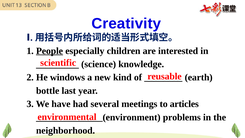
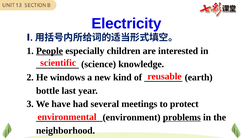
Creativity: Creativity -> Electricity
articles: articles -> protect
problems underline: none -> present
